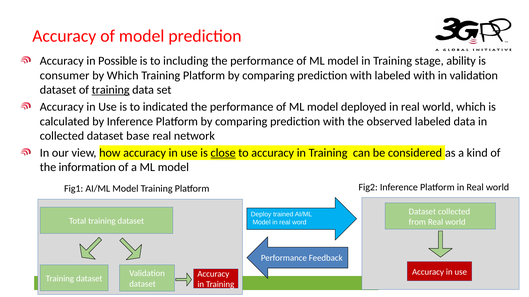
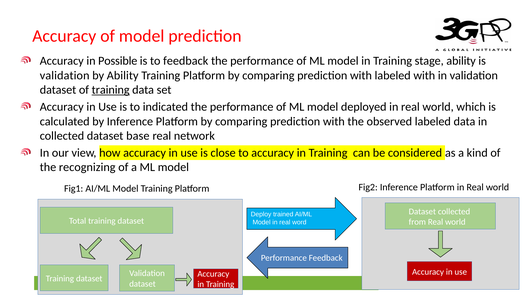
to including: including -> feedback
consumer at (65, 76): consumer -> validation
by Which: Which -> Ability
close underline: present -> none
information: information -> recognizing
